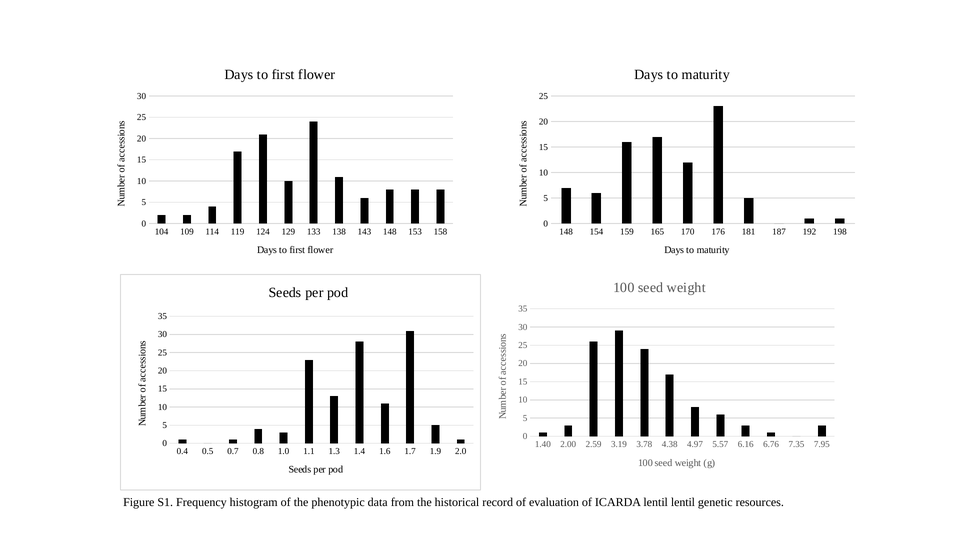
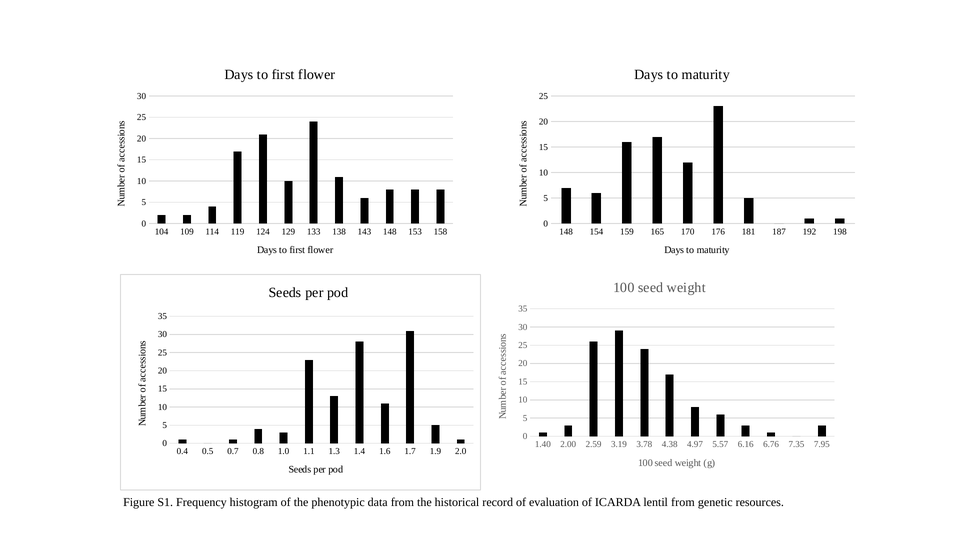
lentil lentil: lentil -> from
